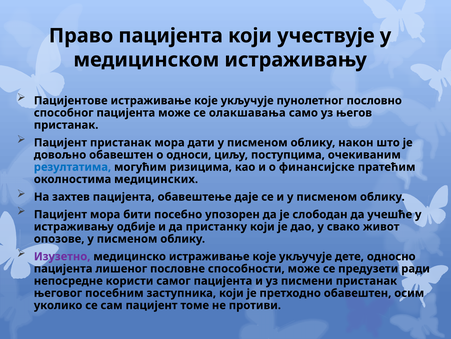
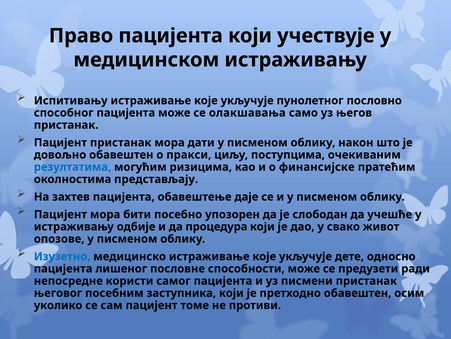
Пацијентове: Пацијентове -> Испитивању
односи: односи -> пракси
медицинских: медицинских -> представљају
пристанку: пристанку -> процедура
Изузетно colour: purple -> blue
